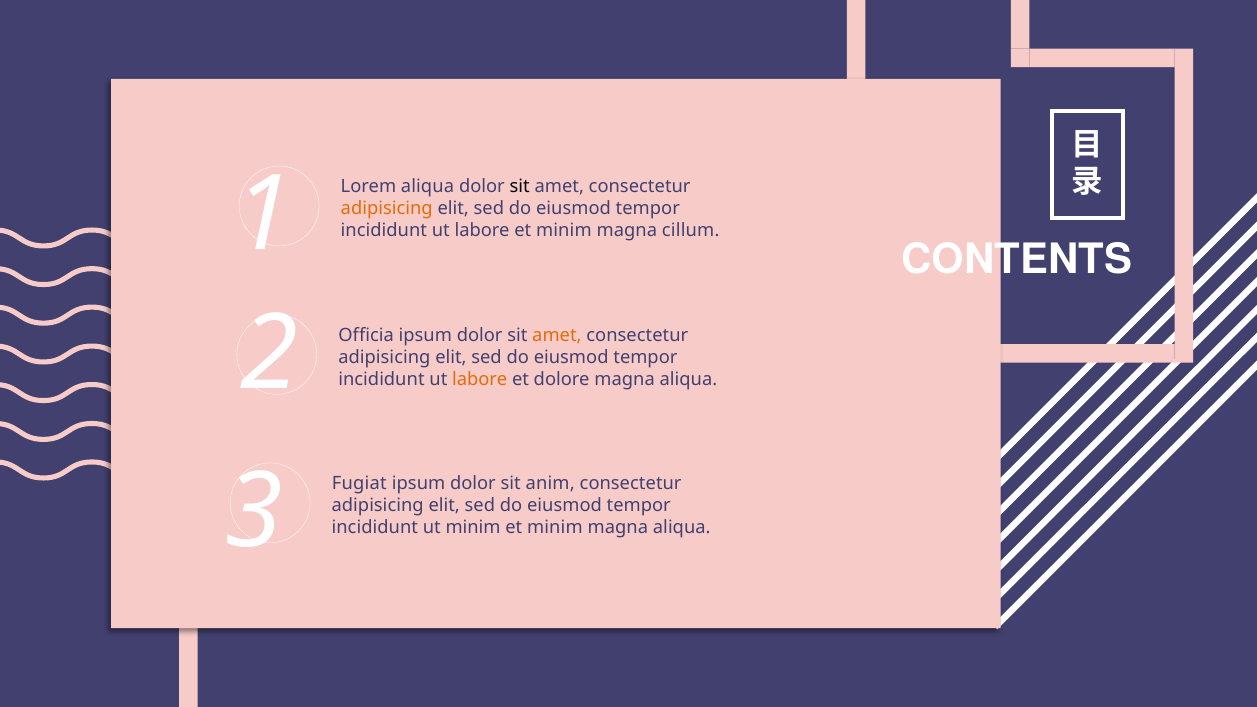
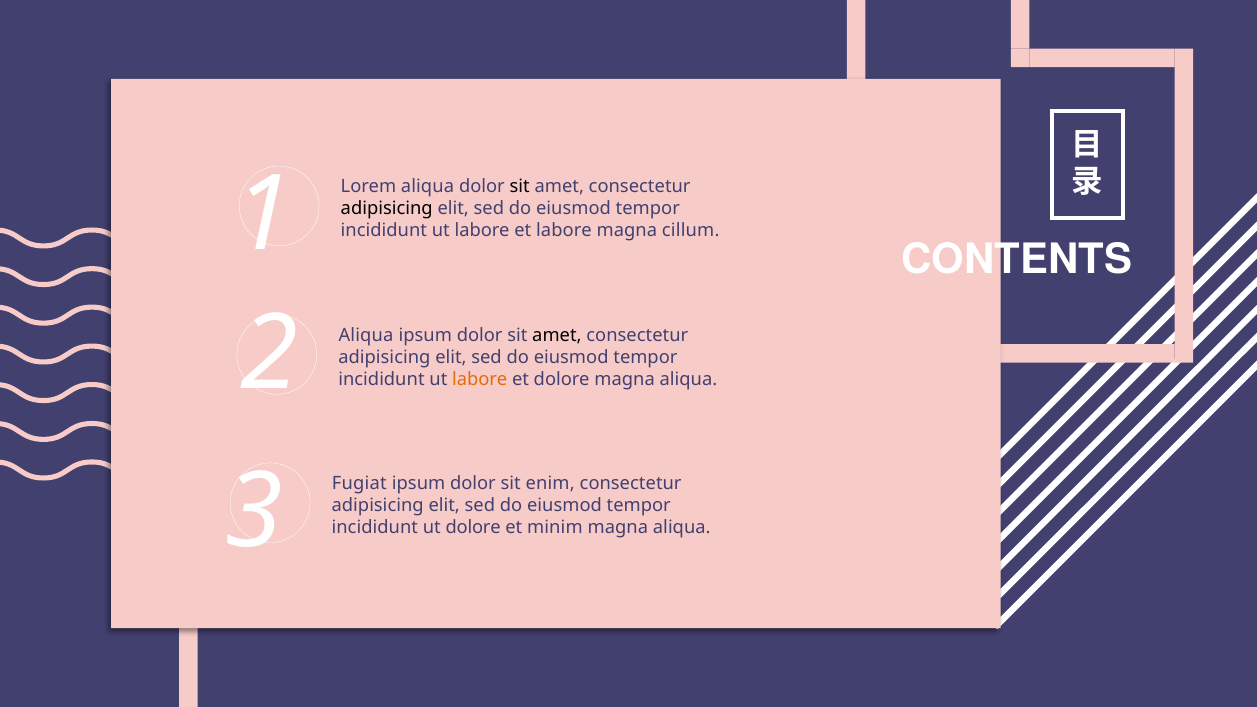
adipisicing at (387, 209) colour: orange -> black
labore et minim: minim -> labore
2 Officia: Officia -> Aliqua
amet at (557, 335) colour: orange -> black
anim: anim -> enim
ut minim: minim -> dolore
